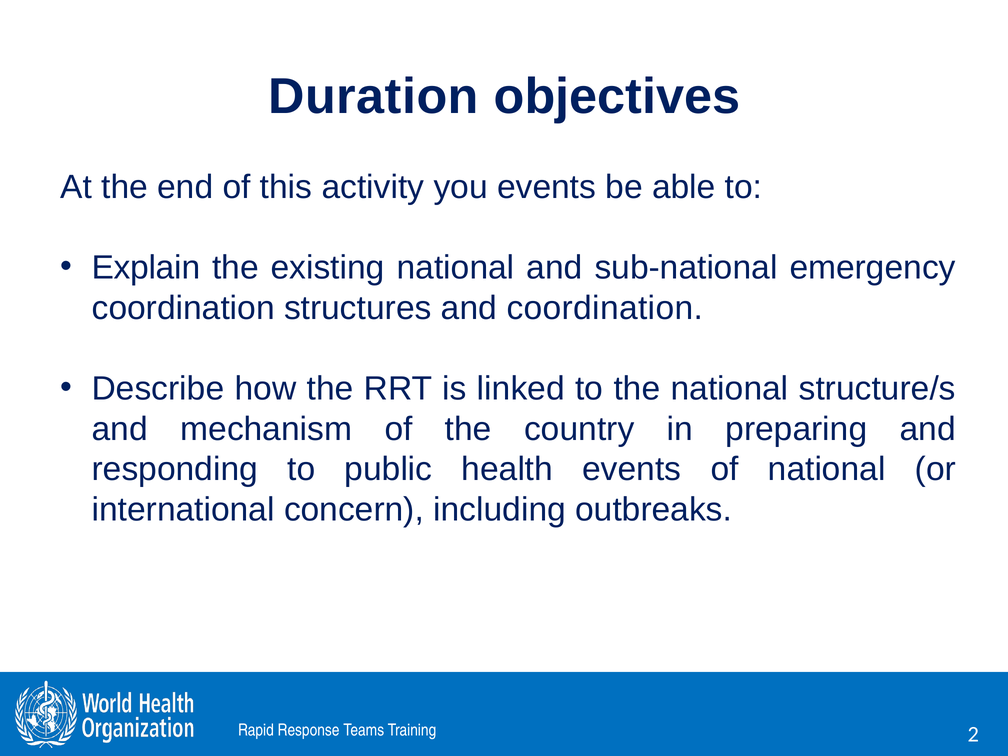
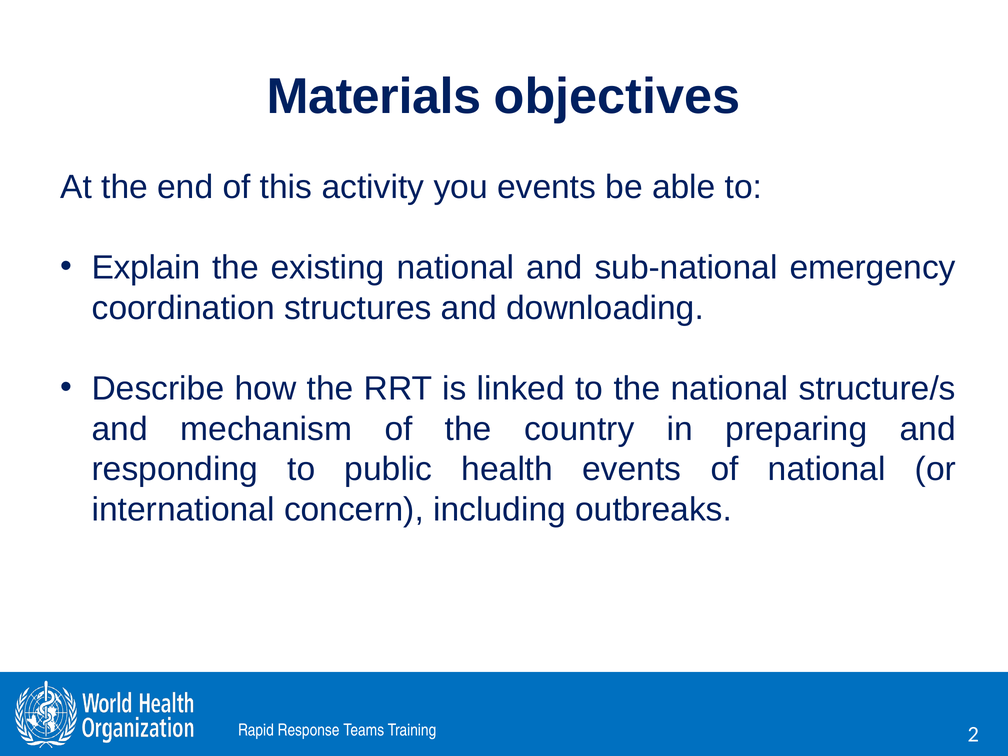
Duration: Duration -> Materials
and coordination: coordination -> downloading
